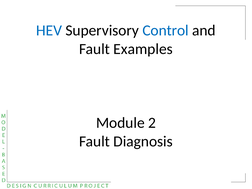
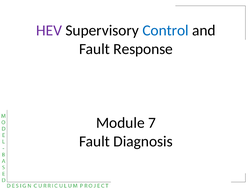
HEV colour: blue -> purple
Examples: Examples -> Response
2: 2 -> 7
